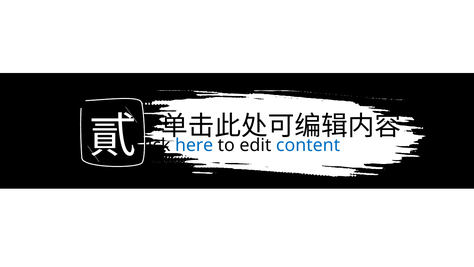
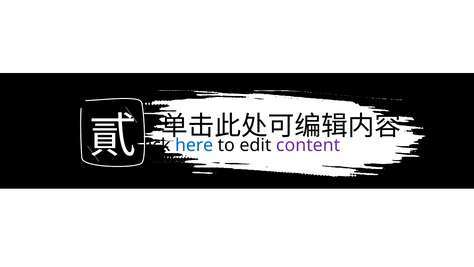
content colour: blue -> purple
